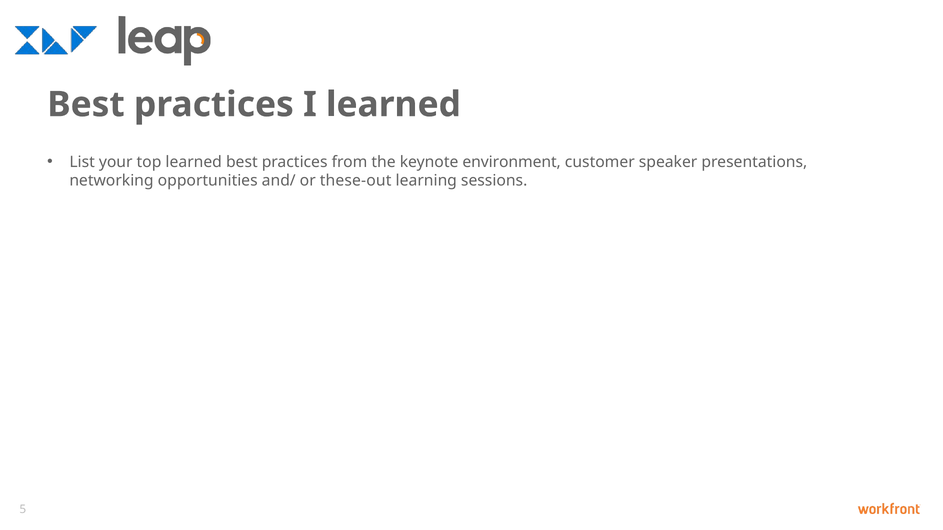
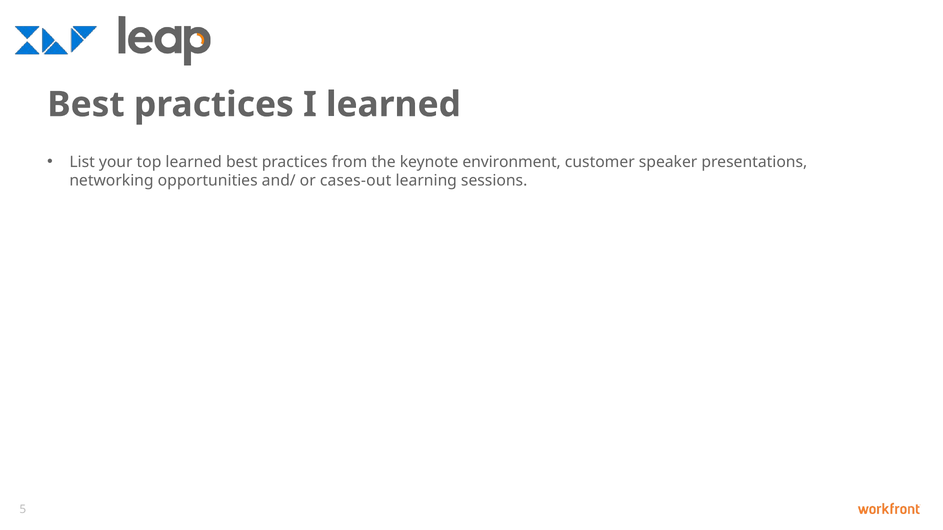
these-out: these-out -> cases-out
